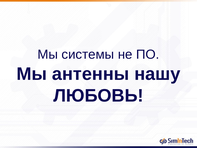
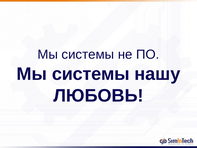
антенны at (91, 74): антенны -> системы
